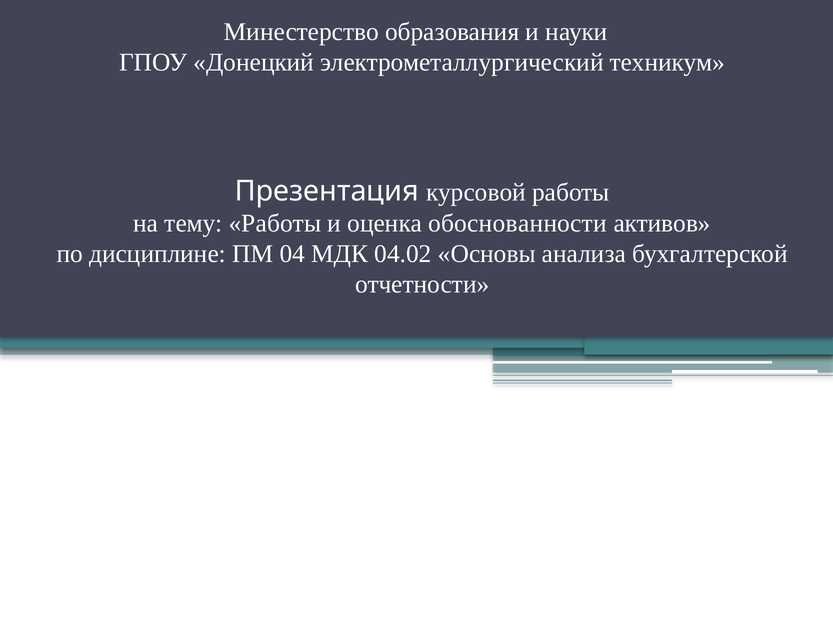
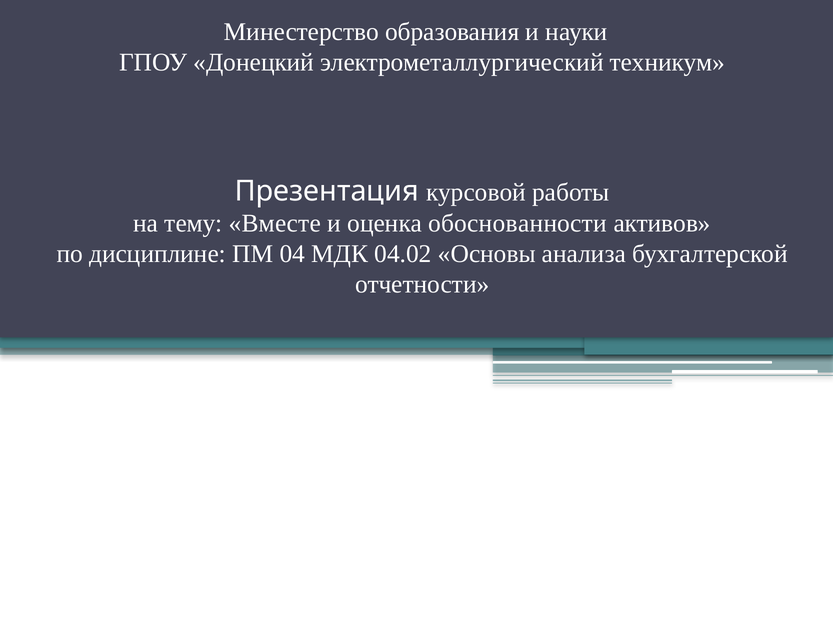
тему Работы: Работы -> Вместе
